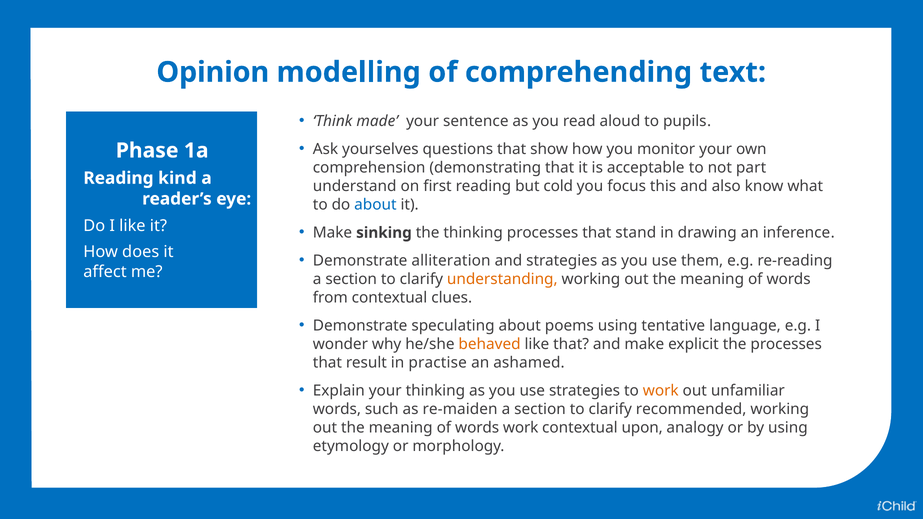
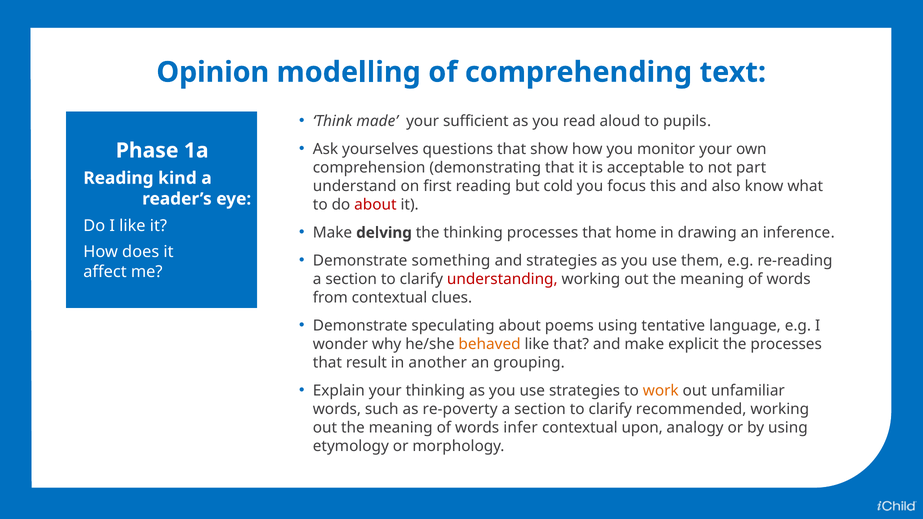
sentence: sentence -> sufficient
about at (375, 205) colour: blue -> red
sinking: sinking -> delving
stand: stand -> home
alliteration: alliteration -> something
understanding colour: orange -> red
practise: practise -> another
ashamed: ashamed -> grouping
re-maiden: re-maiden -> re-poverty
words work: work -> infer
